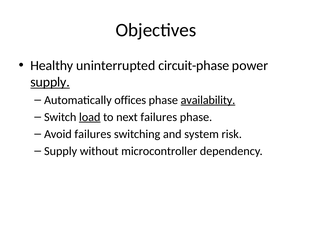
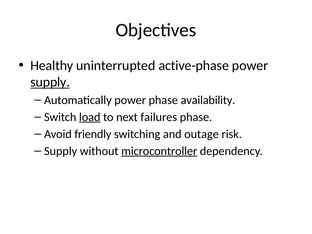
circuit-phase: circuit-phase -> active-phase
Automatically offices: offices -> power
availability underline: present -> none
Avoid failures: failures -> friendly
system: system -> outage
microcontroller underline: none -> present
